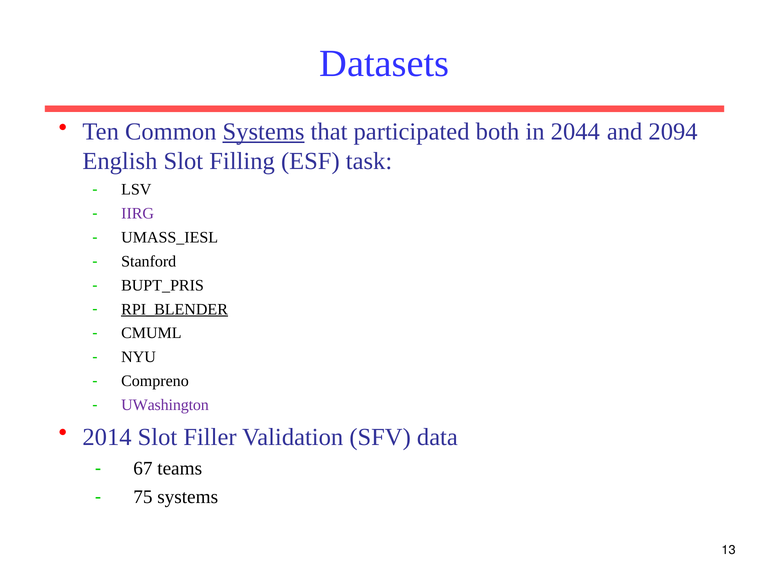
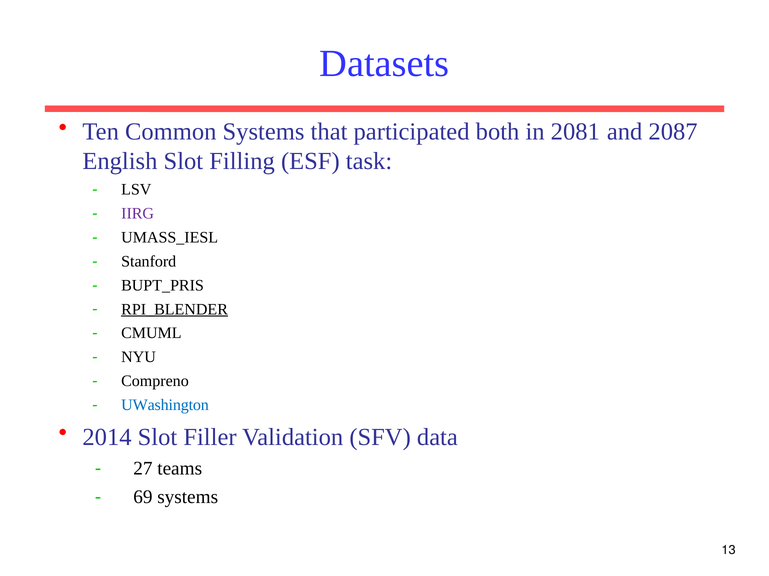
Systems at (264, 132) underline: present -> none
2044: 2044 -> 2081
2094: 2094 -> 2087
UWashington colour: purple -> blue
67: 67 -> 27
75: 75 -> 69
